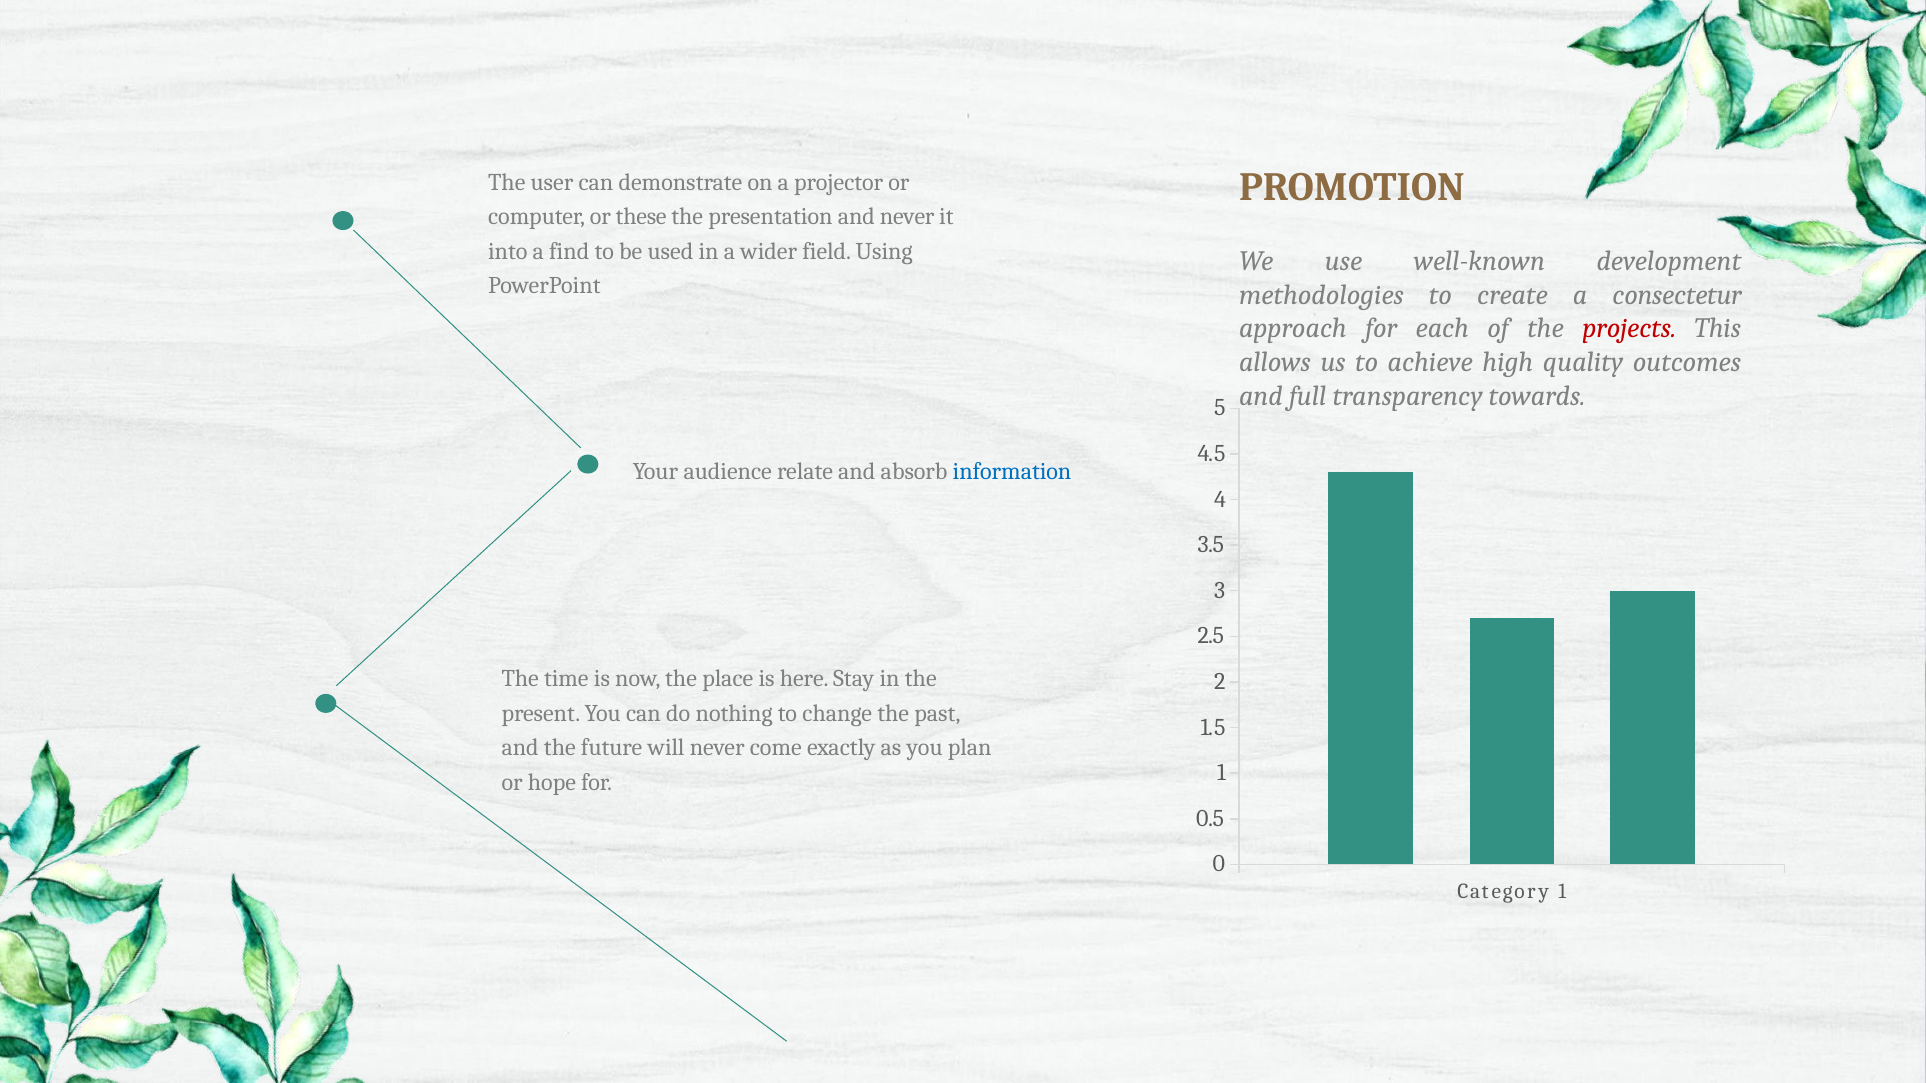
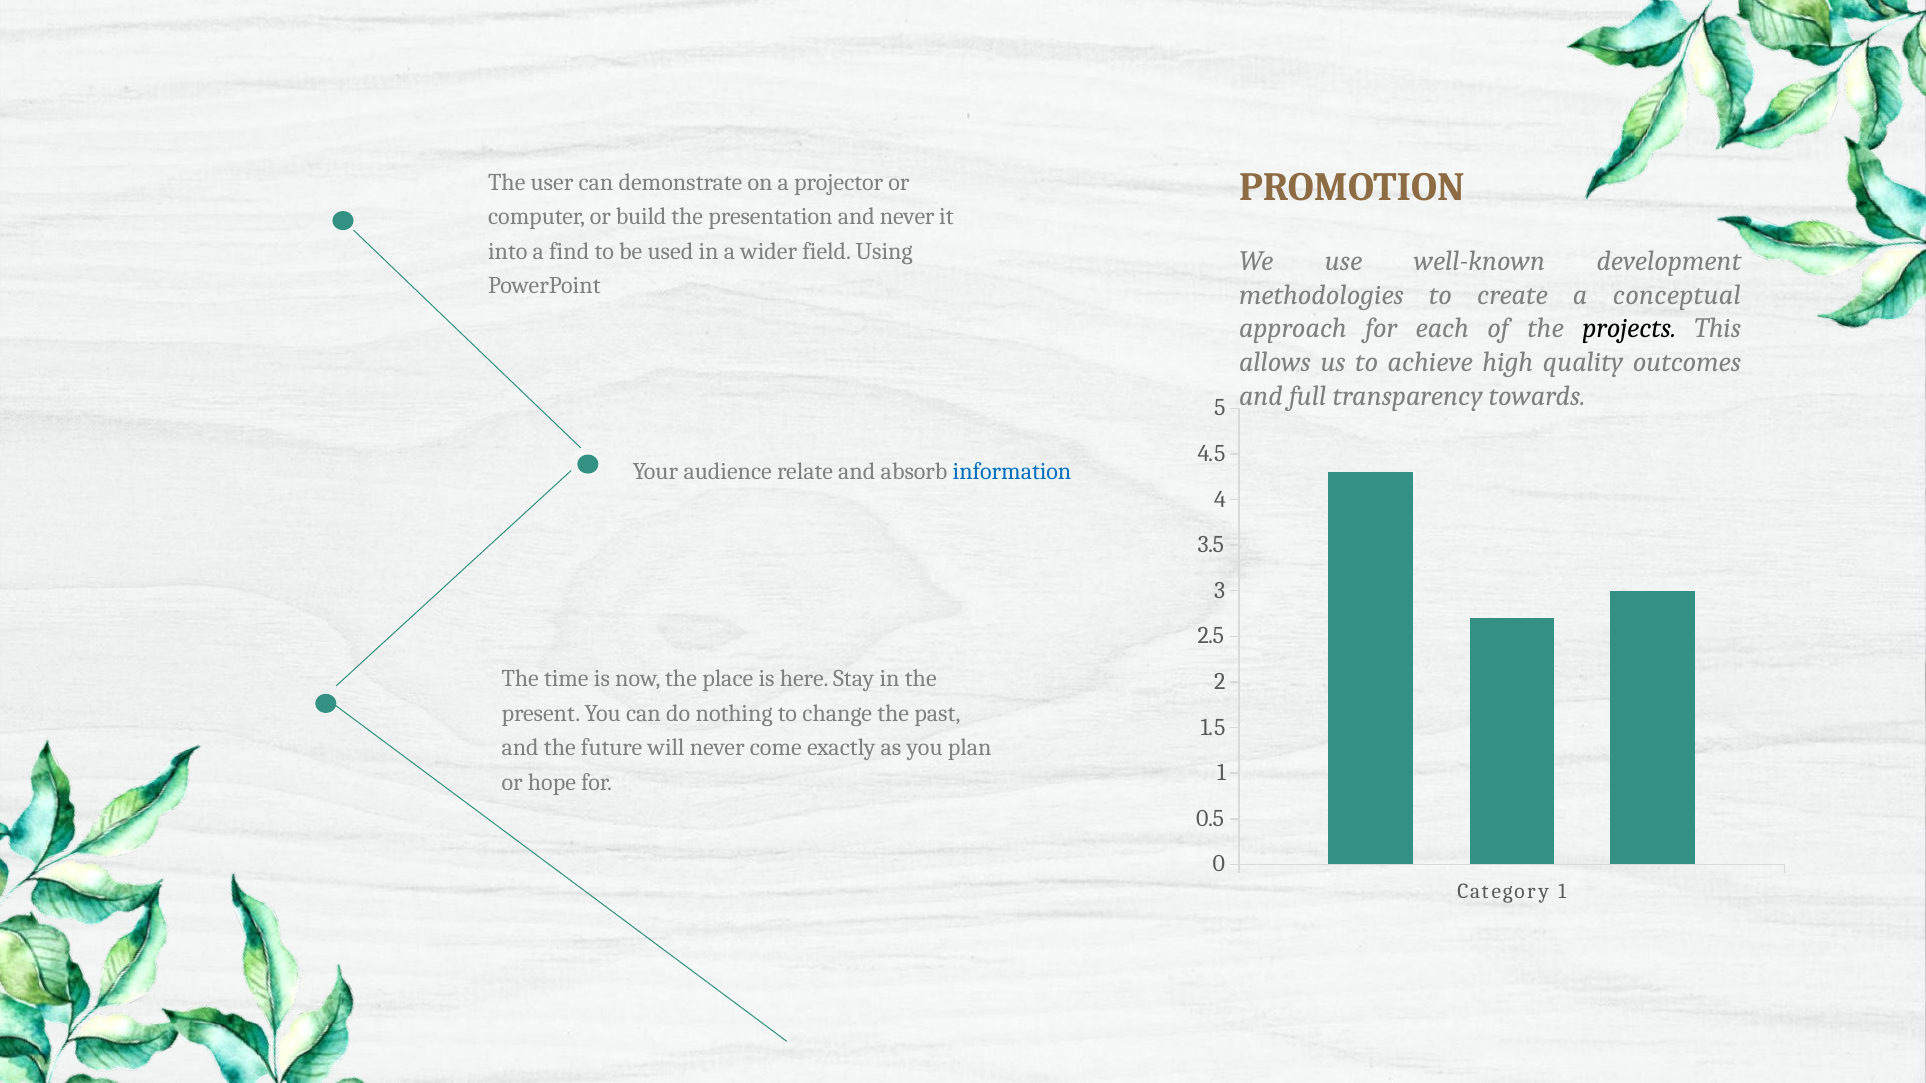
these: these -> build
consectetur: consectetur -> conceptual
projects colour: red -> black
